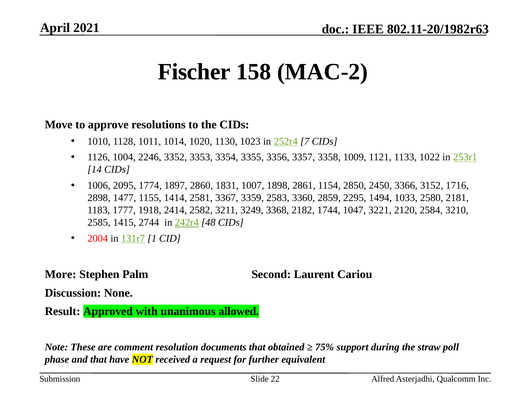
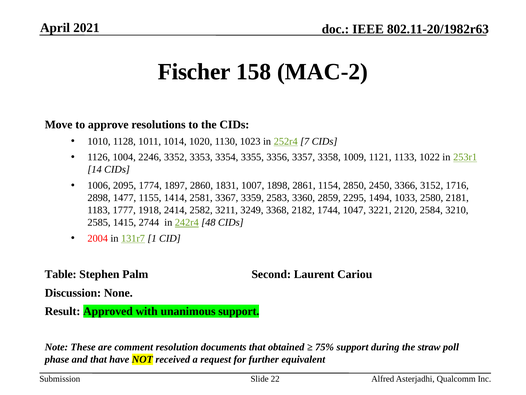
More: More -> Table
unanimous allowed: allowed -> support
